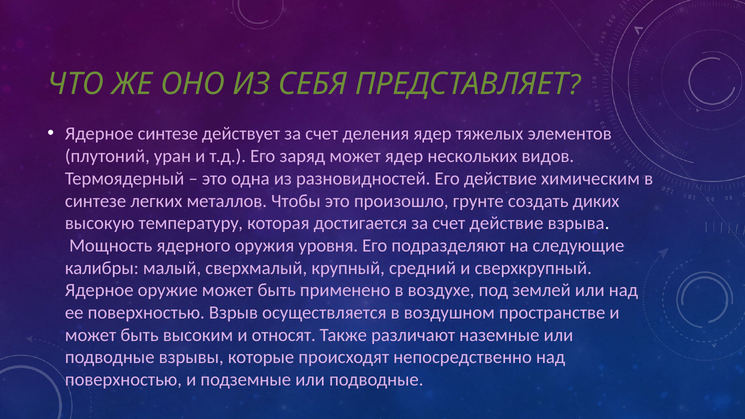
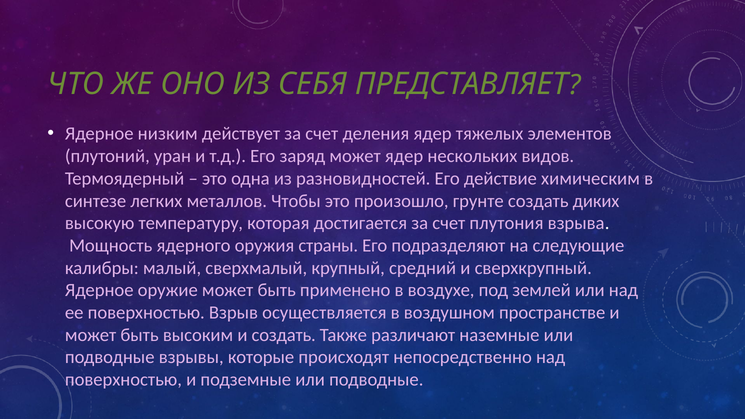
Ядерное синтезе: синтезе -> низким
счет действие: действие -> плутония
уровня: уровня -> страны
и относят: относят -> создать
